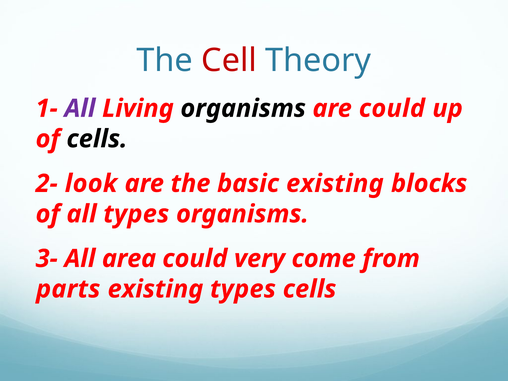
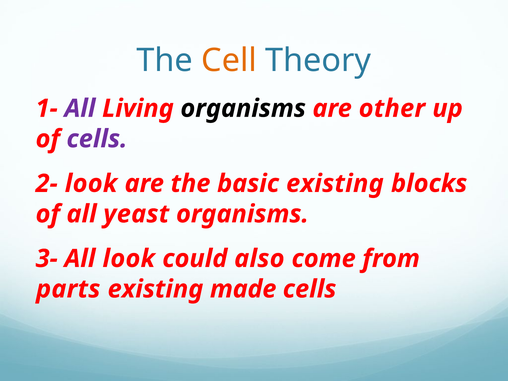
Cell colour: red -> orange
are could: could -> other
cells at (97, 139) colour: black -> purple
all types: types -> yeast
All area: area -> look
very: very -> also
existing types: types -> made
